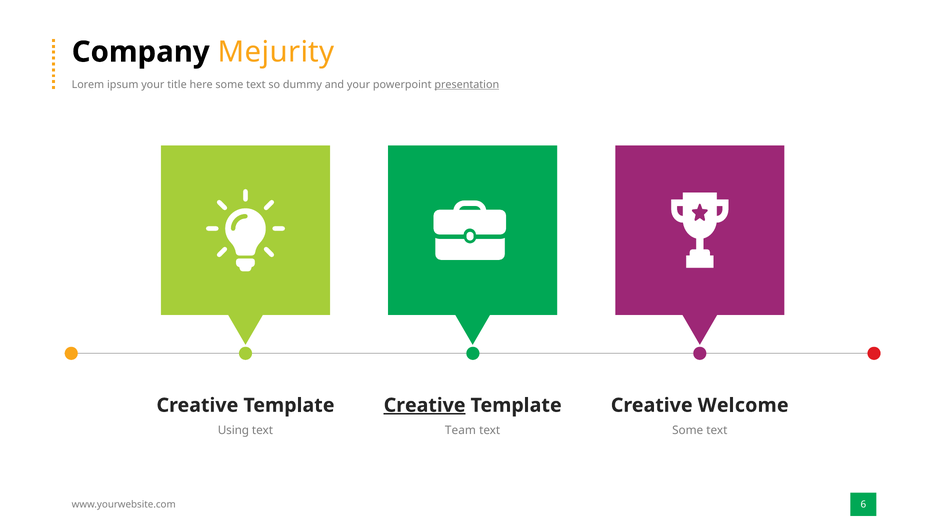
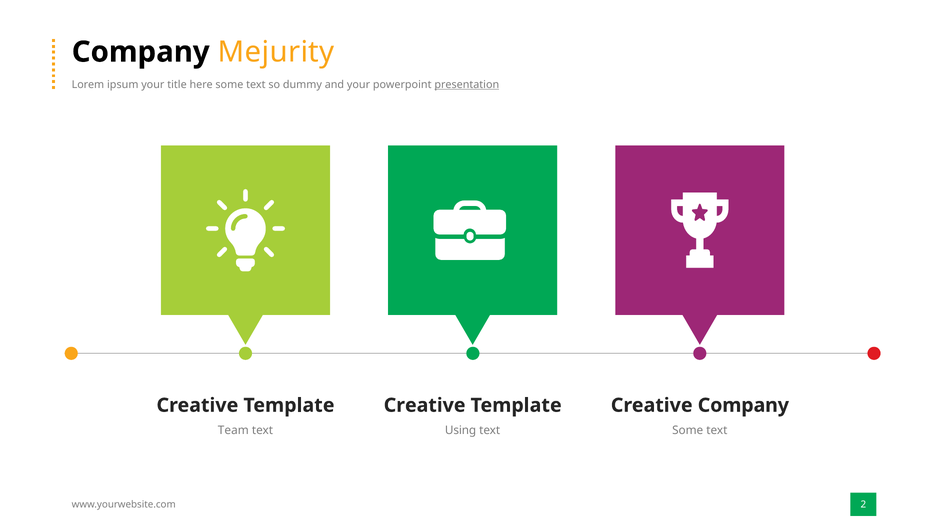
Creative at (425, 406) underline: present -> none
Creative Welcome: Welcome -> Company
Using: Using -> Team
Team: Team -> Using
6: 6 -> 2
